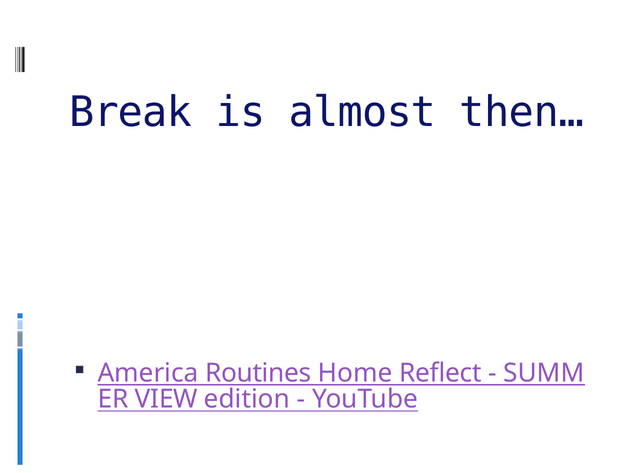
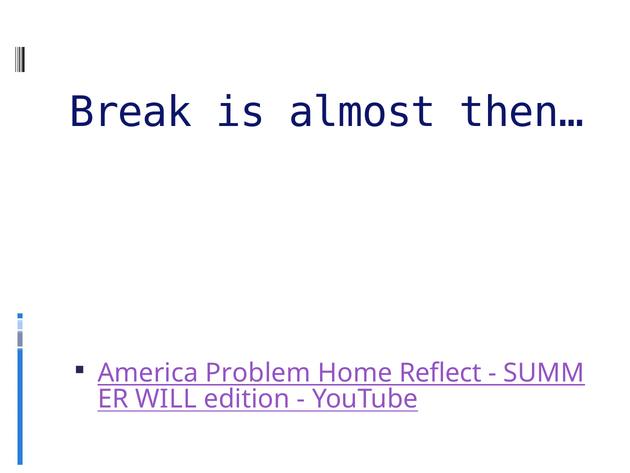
Routines: Routines -> Problem
VIEW: VIEW -> WILL
